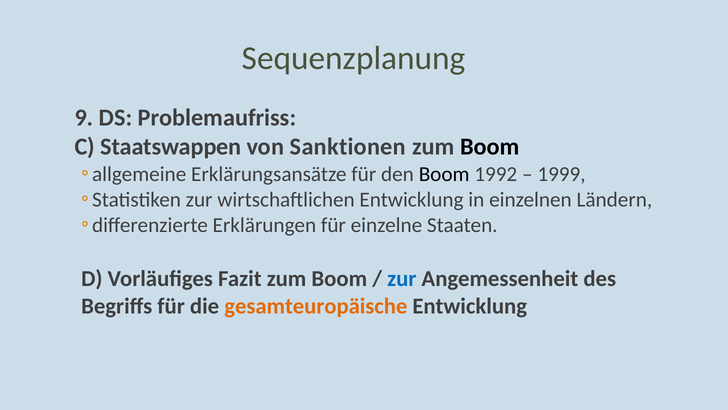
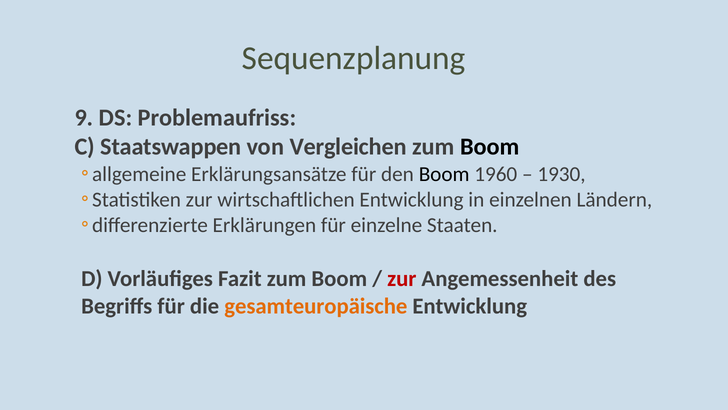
Sanktionen: Sanktionen -> Vergleichen
1992: 1992 -> 1960
1999: 1999 -> 1930
zur at (402, 279) colour: blue -> red
